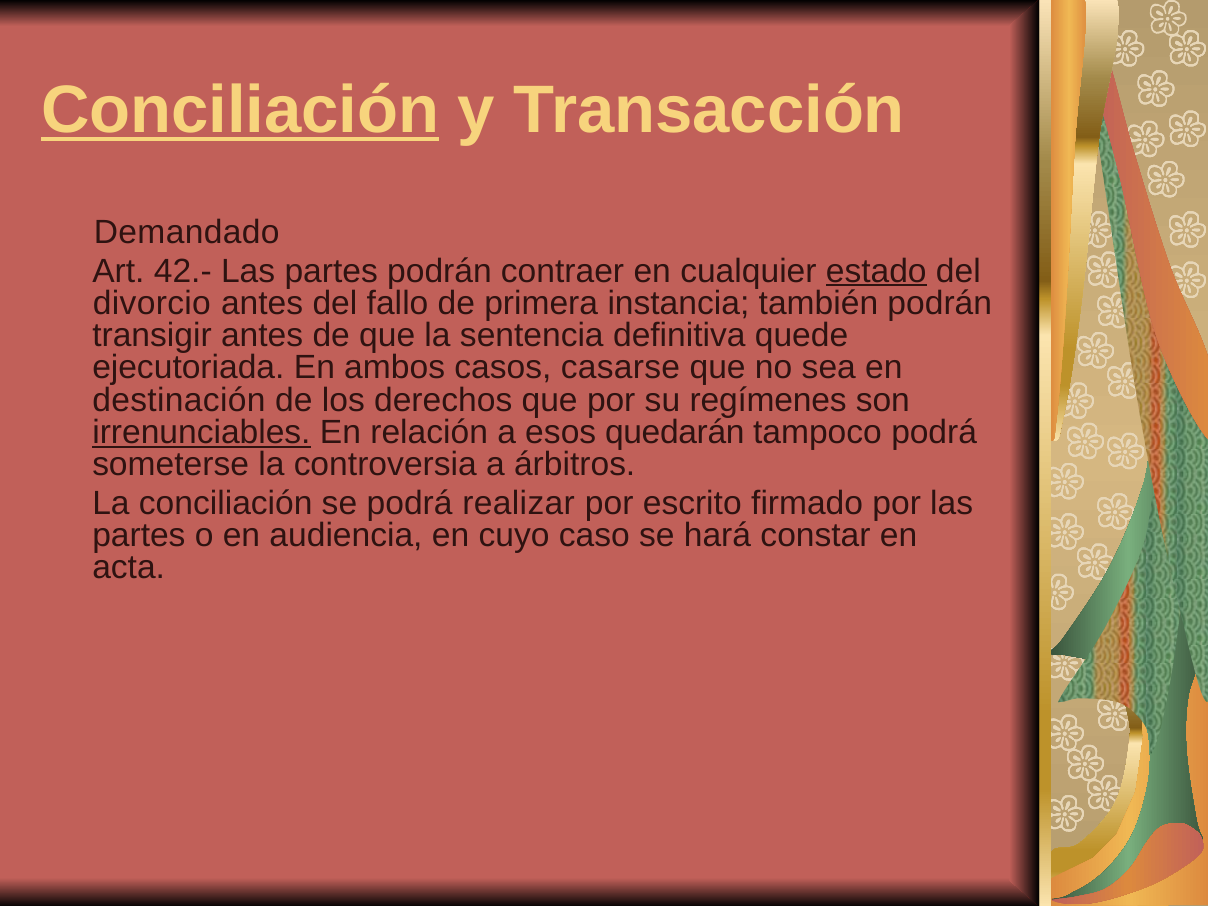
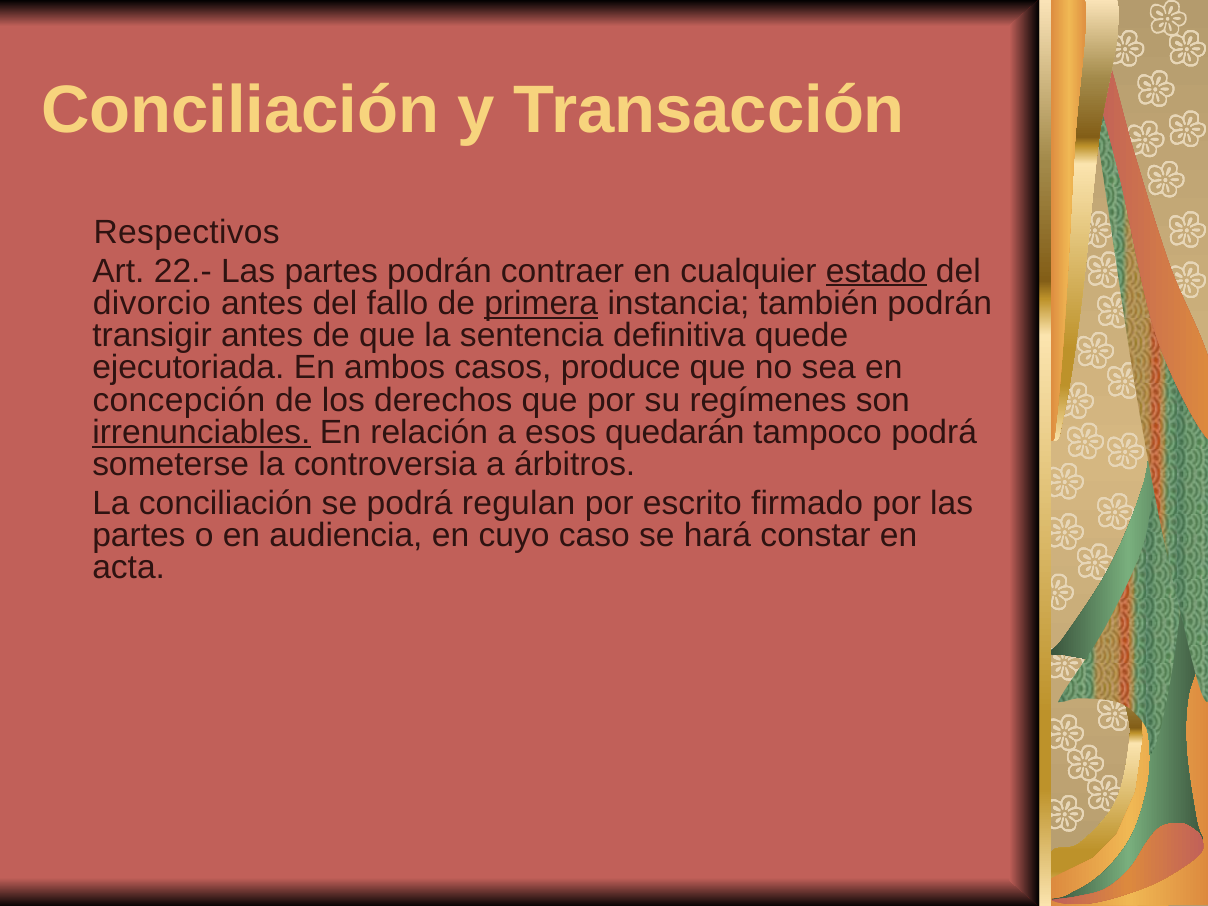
Conciliación at (240, 110) underline: present -> none
Demandado: Demandado -> Respectivos
42.-: 42.- -> 22.-
primera underline: none -> present
casarse: casarse -> produce
destinación: destinación -> concepción
realizar: realizar -> regulan
